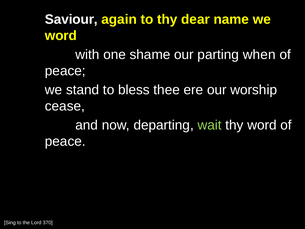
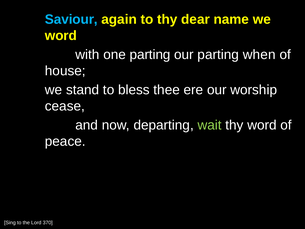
Saviour colour: white -> light blue
one shame: shame -> parting
peace at (65, 71): peace -> house
